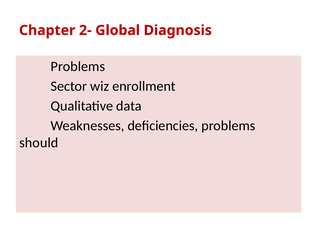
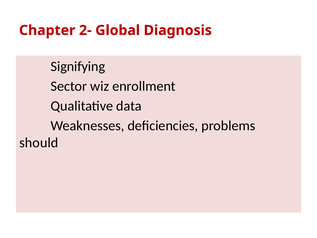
Problems at (78, 67): Problems -> Signifying
